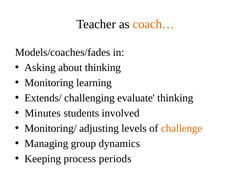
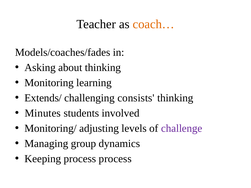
evaluate: evaluate -> consists
challenge colour: orange -> purple
process periods: periods -> process
